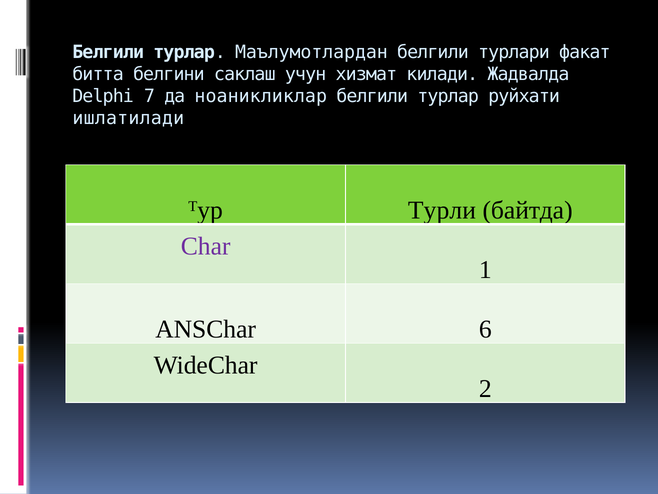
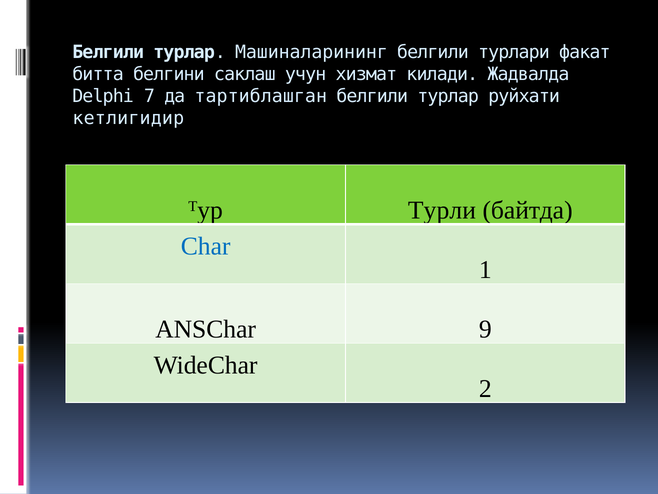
Маълумотлардан: Маълумотлардан -> Машиналарининг
ноаникликлар: ноаникликлар -> тартиблашган
ишлатилади: ишлатилади -> кетлигидир
Char colour: purple -> blue
6: 6 -> 9
